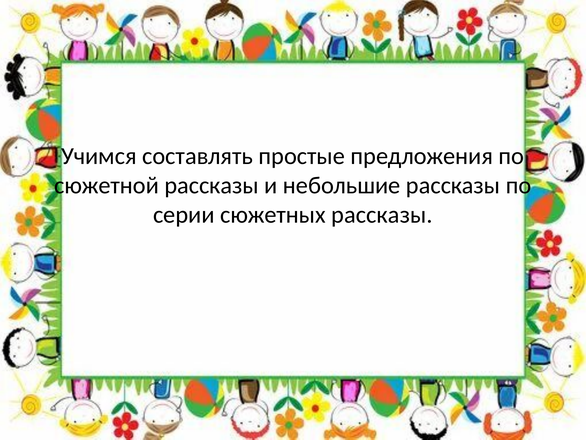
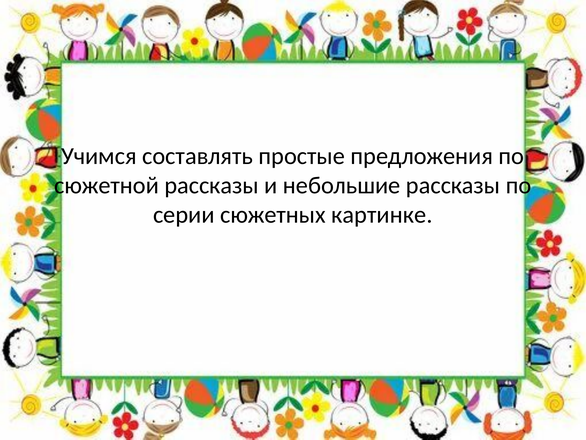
сюжетных рассказы: рассказы -> картинке
